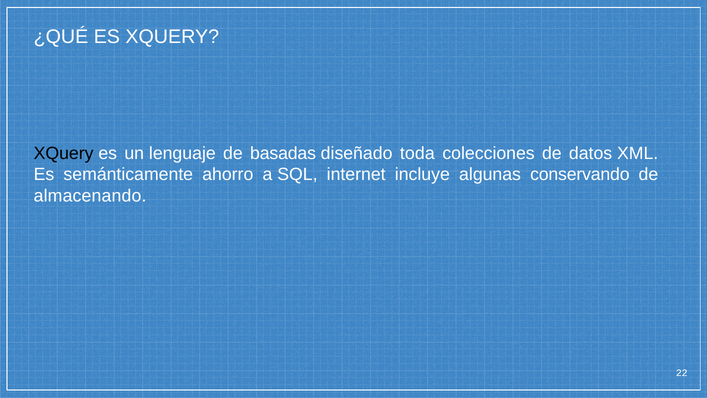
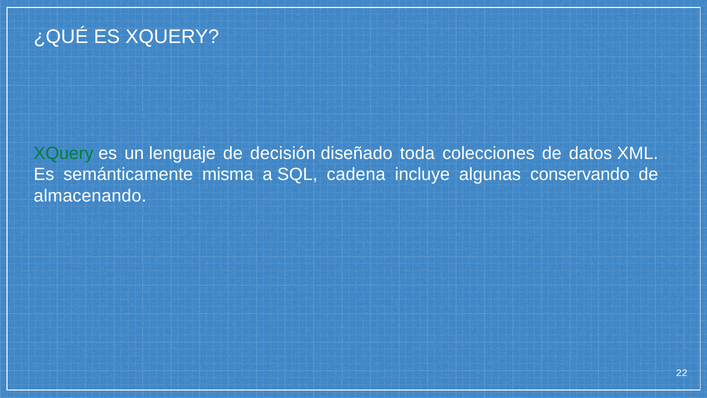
XQuery at (64, 153) colour: black -> green
basadas: basadas -> decisión
ahorro: ahorro -> misma
internet: internet -> cadena
